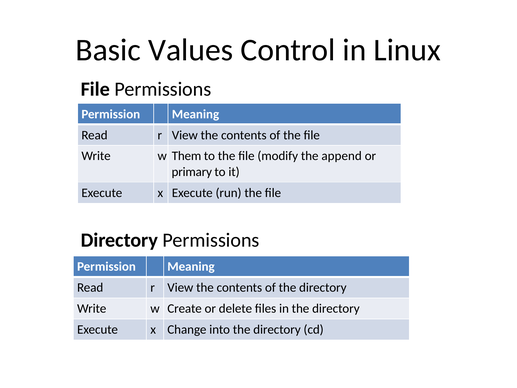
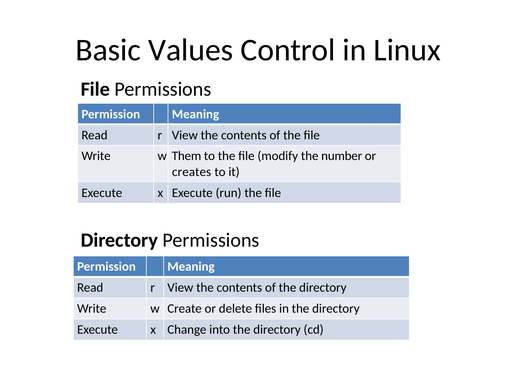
append: append -> number
primary: primary -> creates
